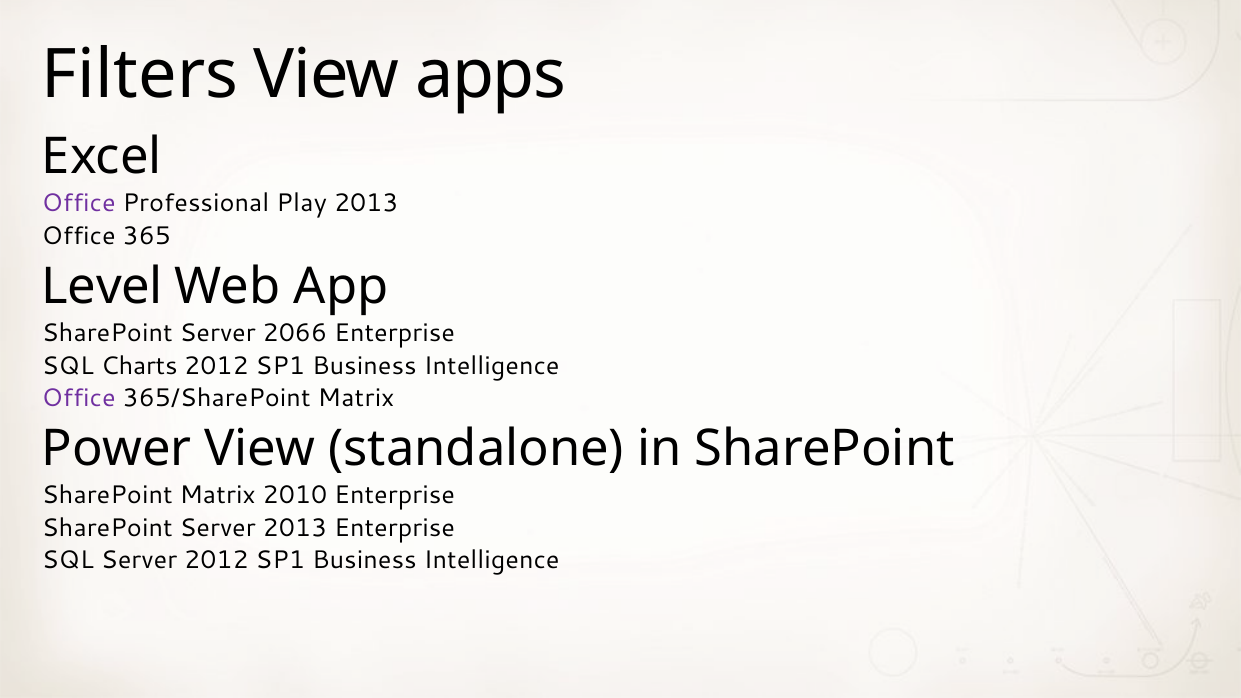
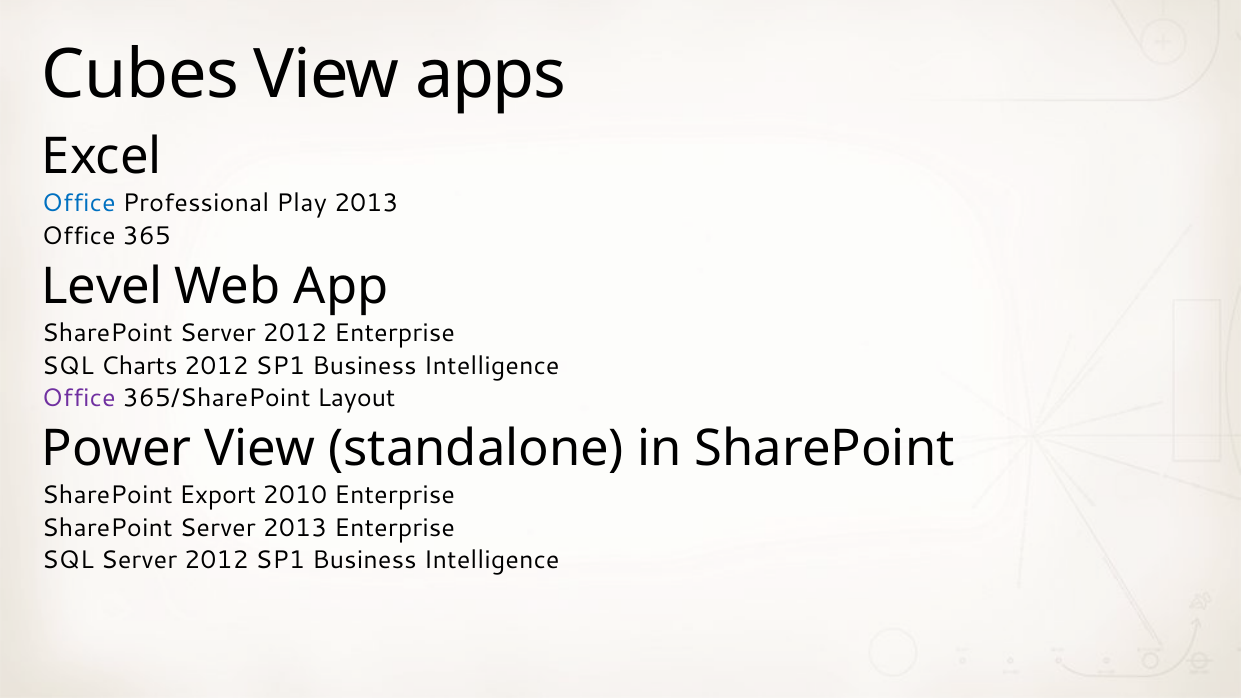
Filters: Filters -> Cubes
Office at (79, 204) colour: purple -> blue
SharePoint Server 2066: 2066 -> 2012
365/SharePoint Matrix: Matrix -> Layout
SharePoint Matrix: Matrix -> Export
